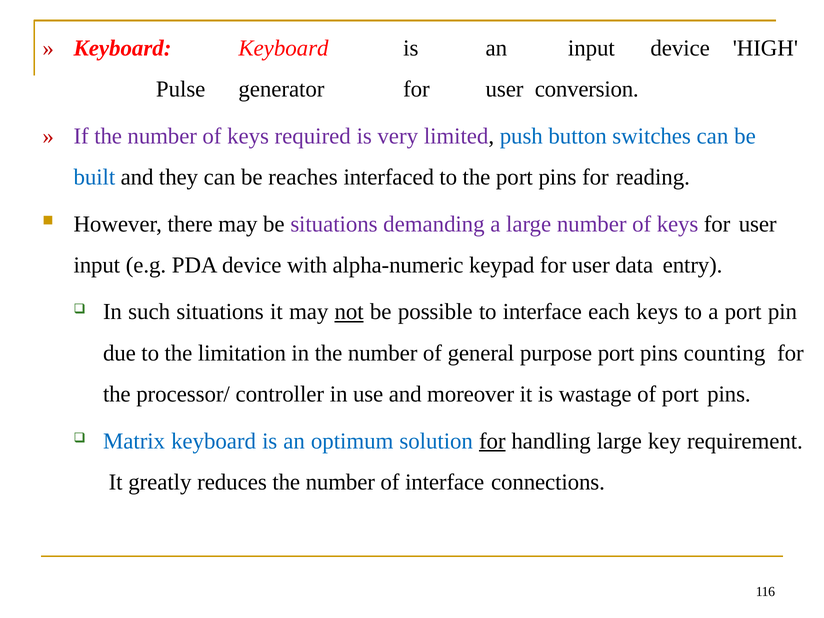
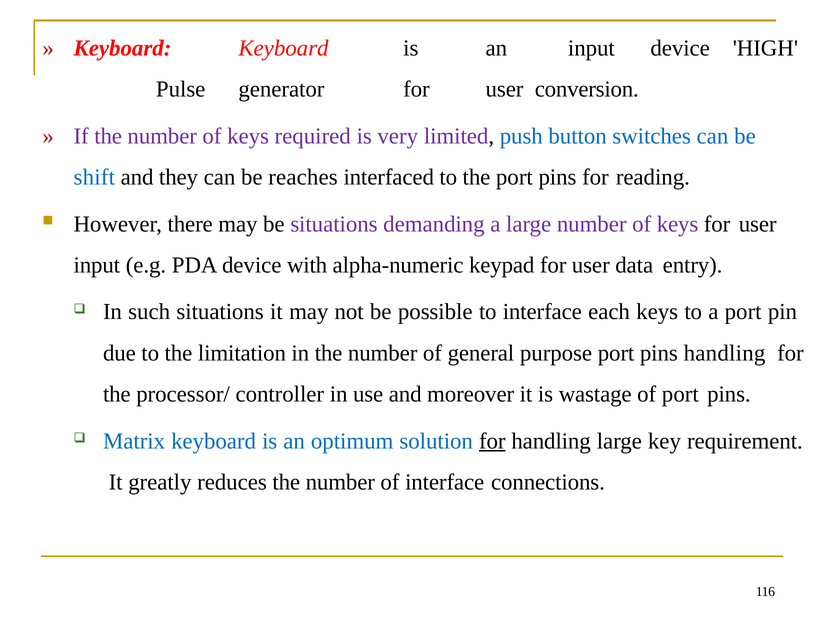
built: built -> shift
not underline: present -> none
pins counting: counting -> handling
